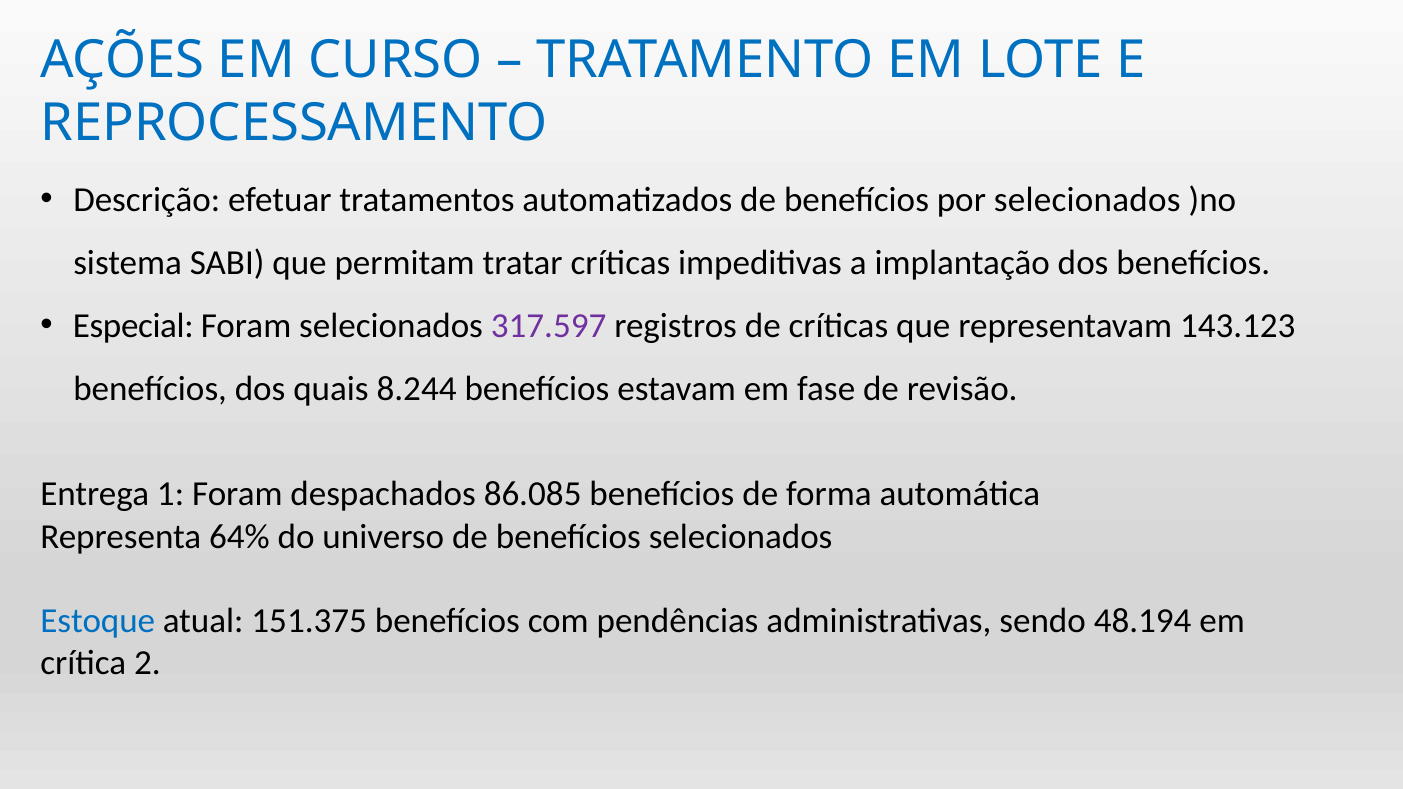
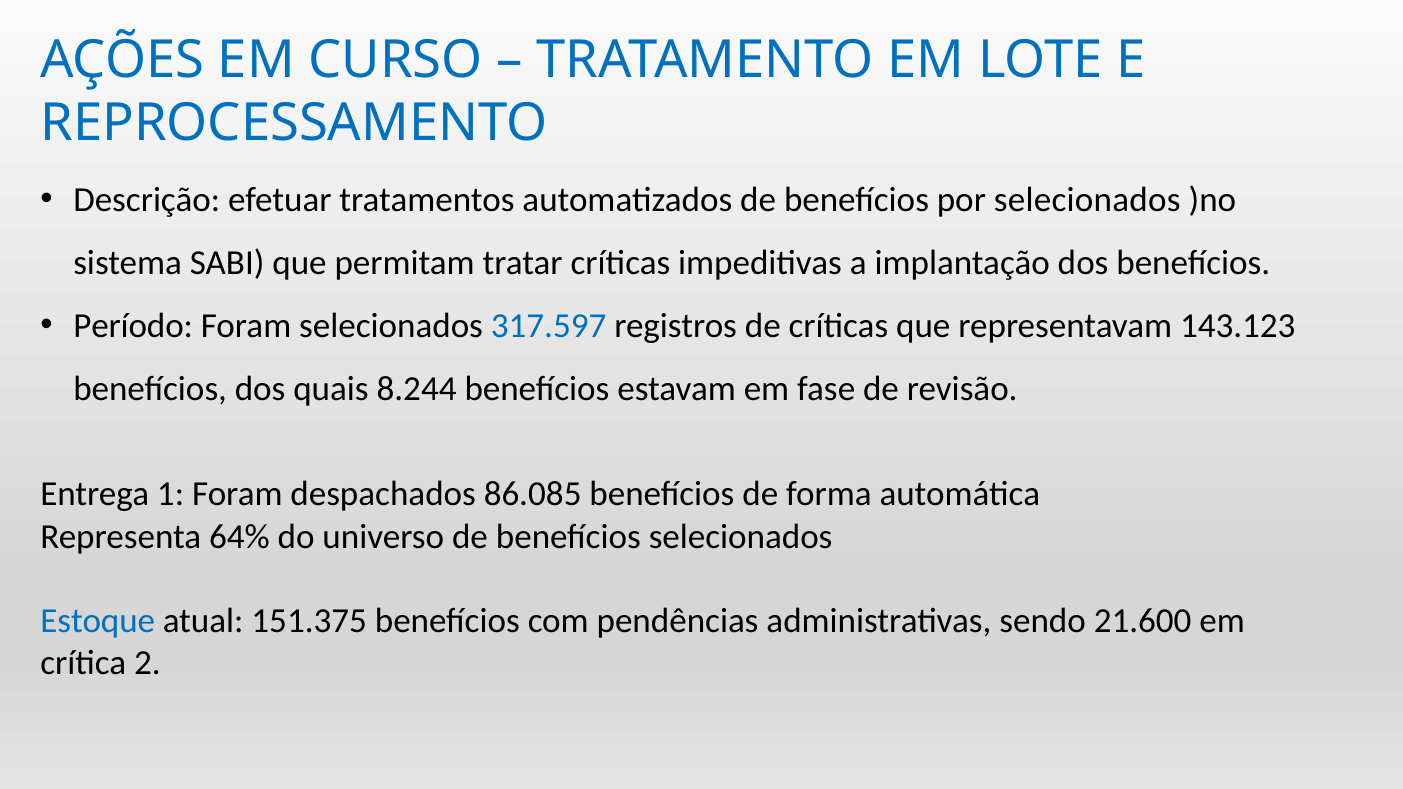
Especial: Especial -> Período
317.597 colour: purple -> blue
48.194: 48.194 -> 21.600
